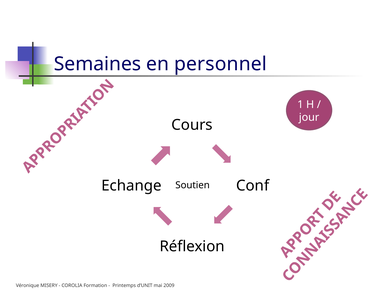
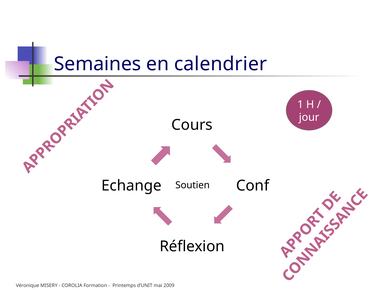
personnel: personnel -> calendrier
